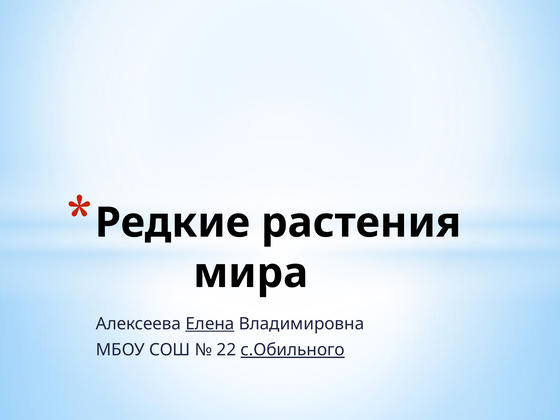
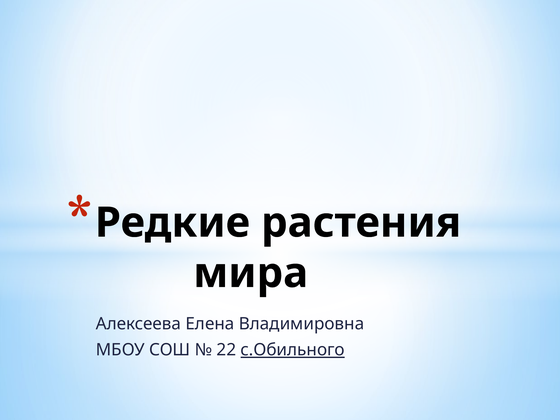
Елена underline: present -> none
